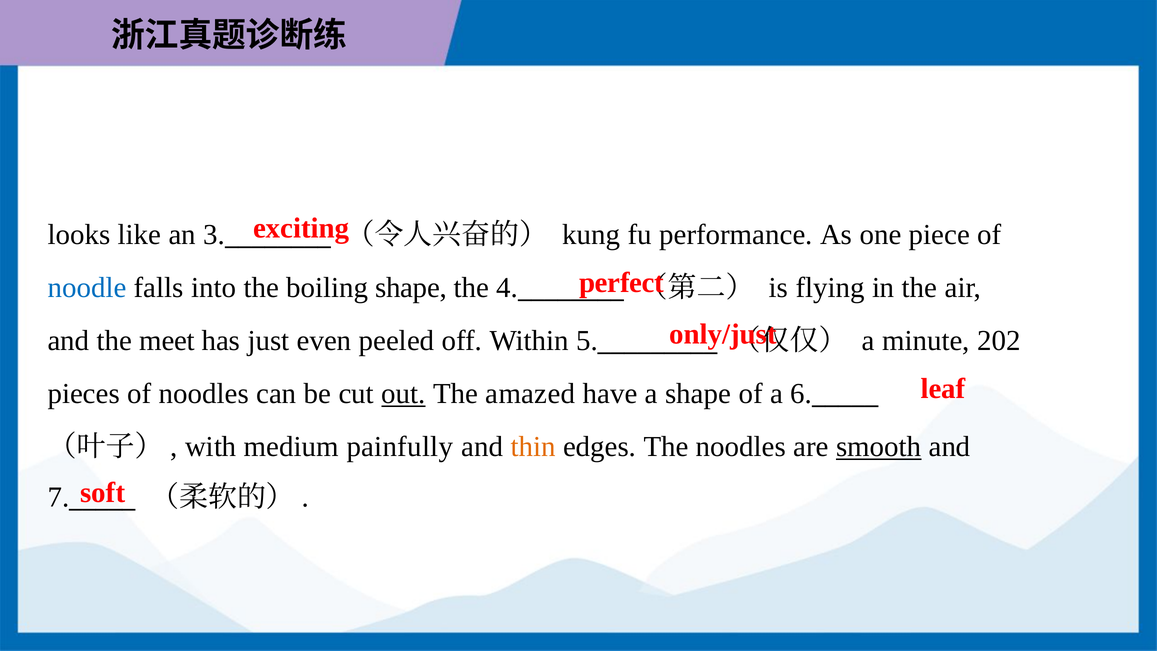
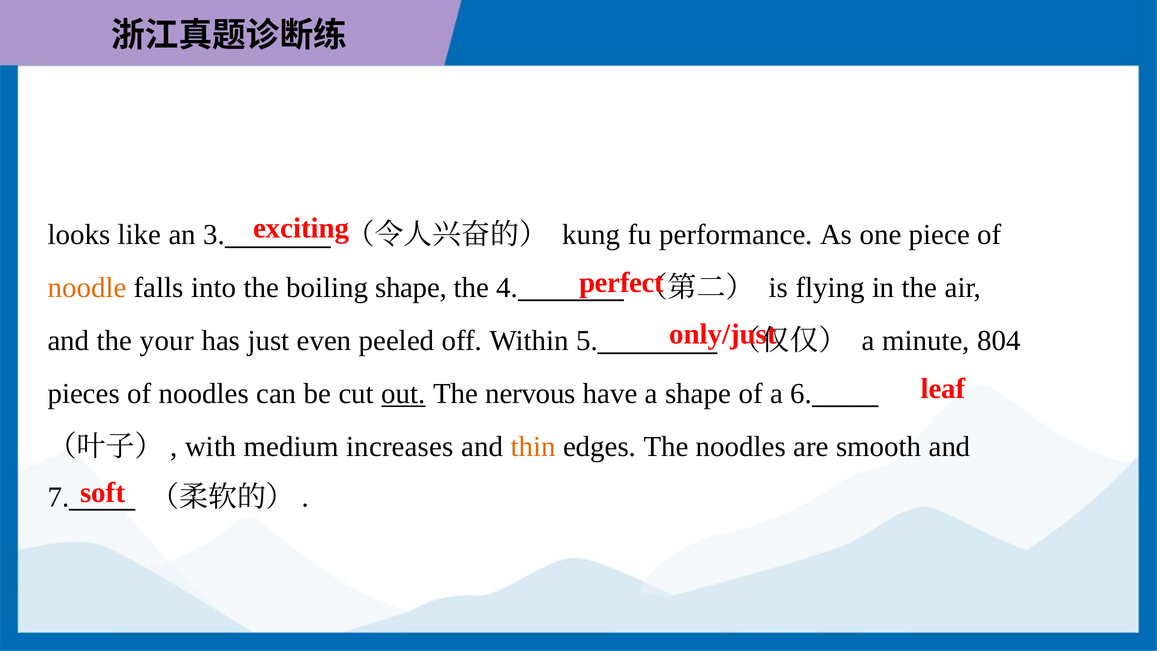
noodle colour: blue -> orange
meet: meet -> your
202: 202 -> 804
amazed: amazed -> nervous
painfully: painfully -> increases
smooth underline: present -> none
